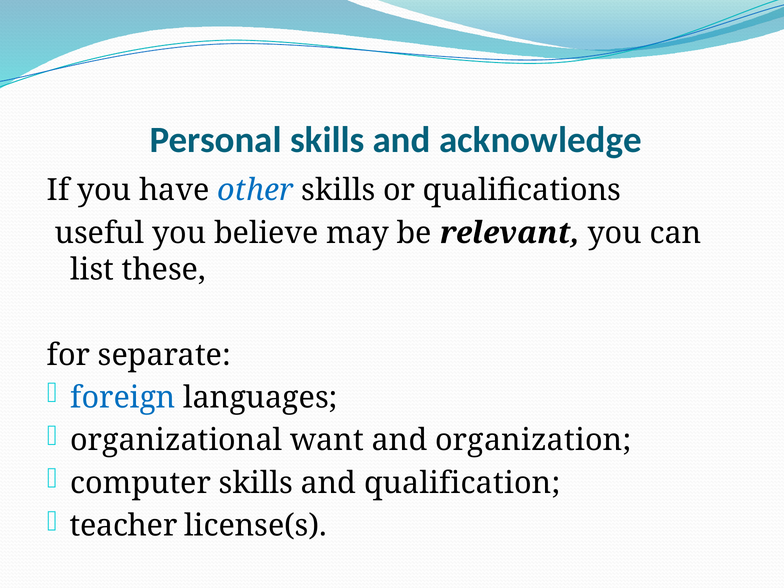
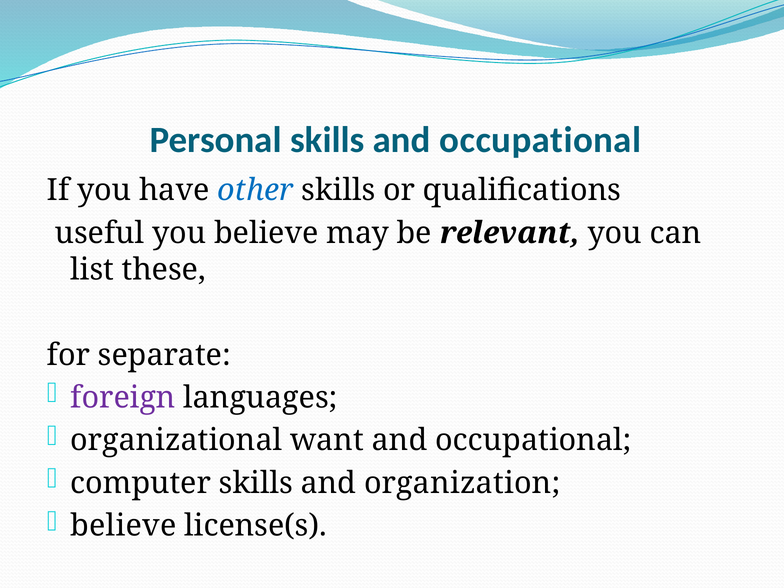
skills and acknowledge: acknowledge -> occupational
foreign colour: blue -> purple
organization at (533, 440): organization -> occupational
qualification: qualification -> organization
teacher at (124, 526): teacher -> believe
